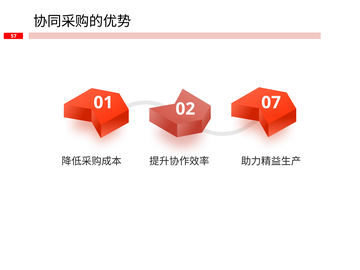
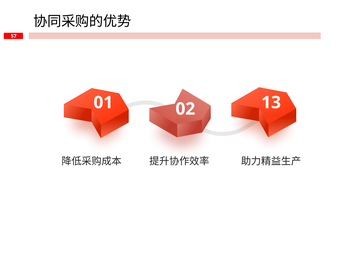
07: 07 -> 13
